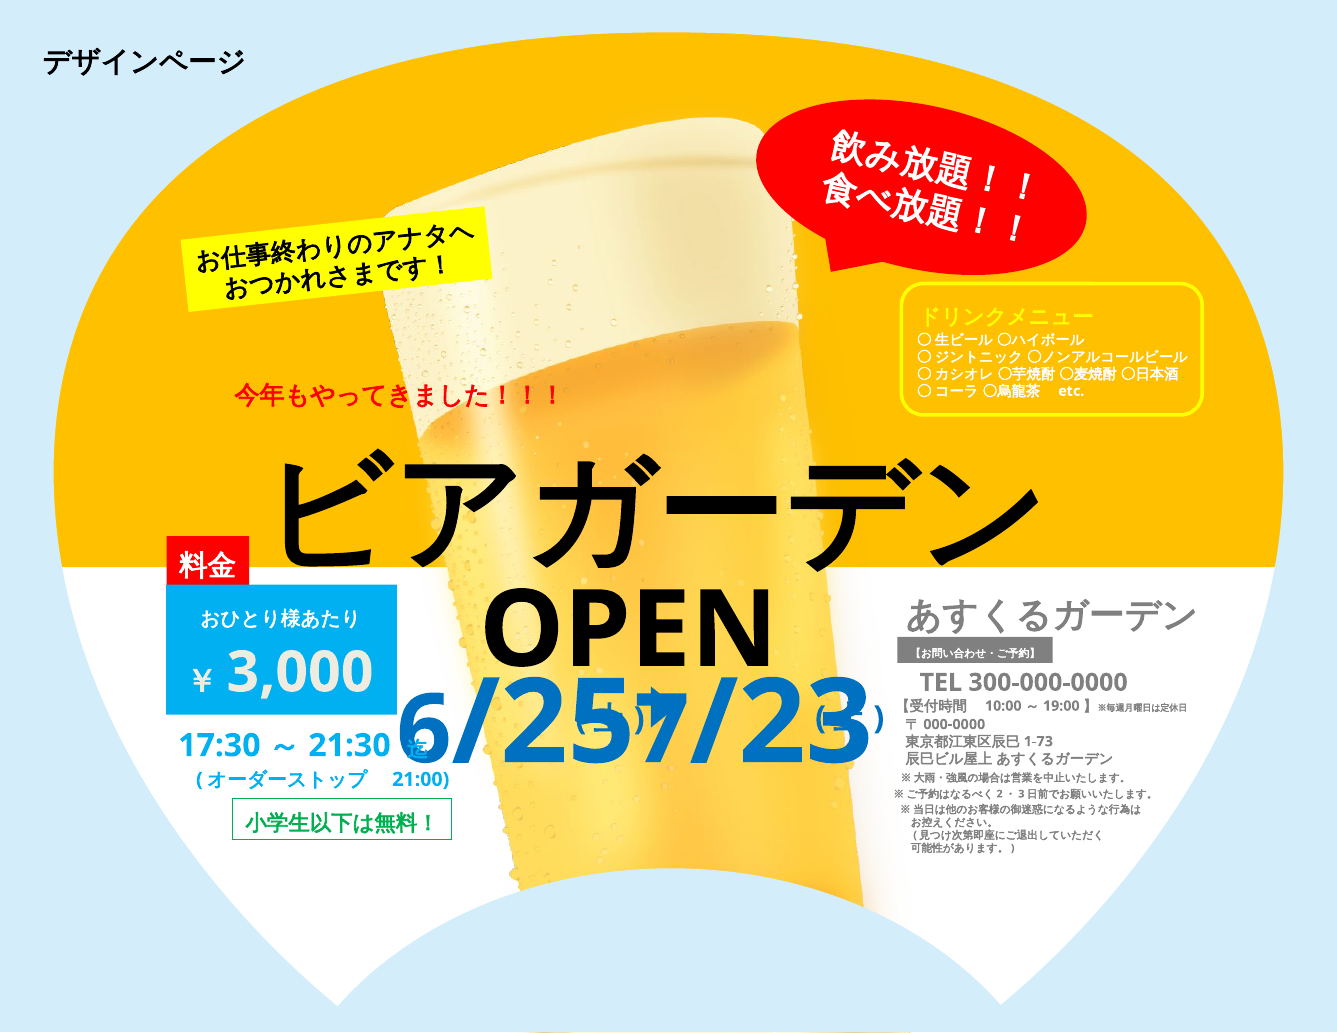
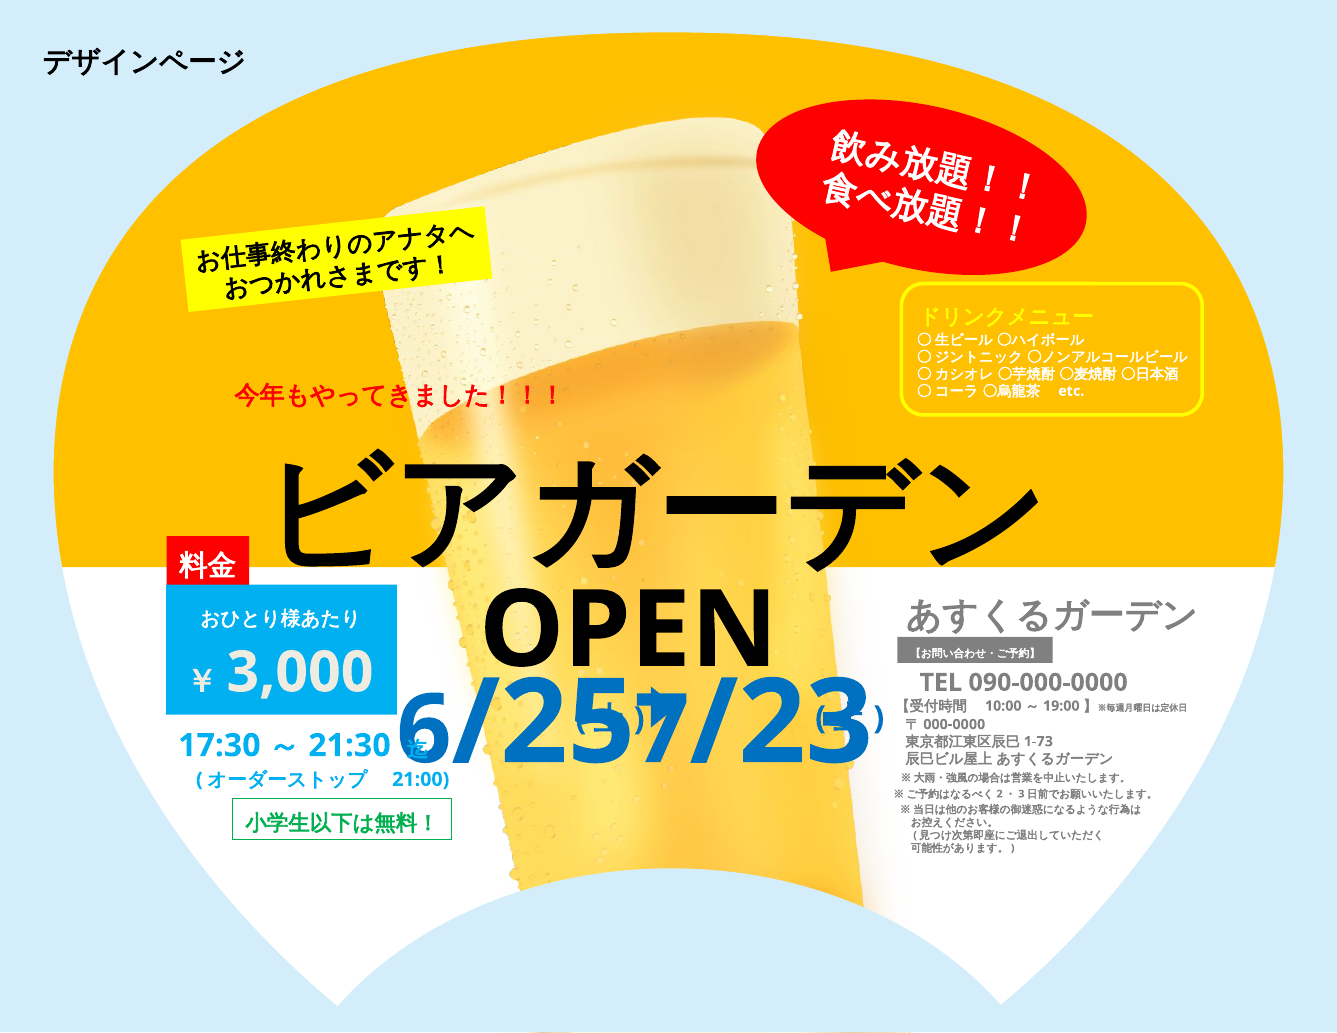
300-000-0000: 300-000-0000 -> 090-000-0000
